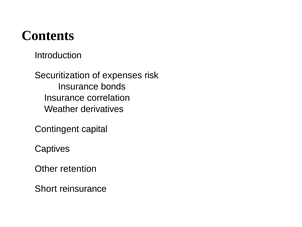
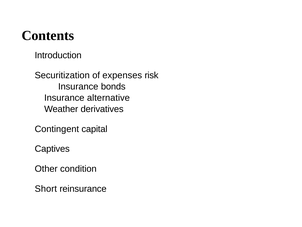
correlation: correlation -> alternative
retention: retention -> condition
